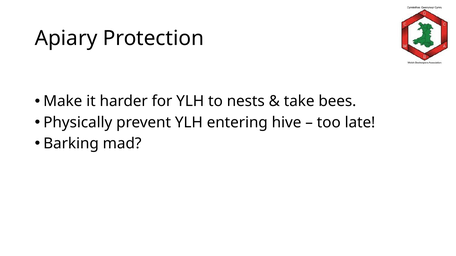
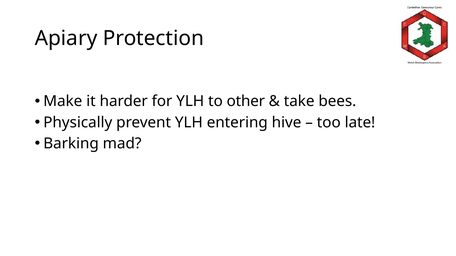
nests: nests -> other
